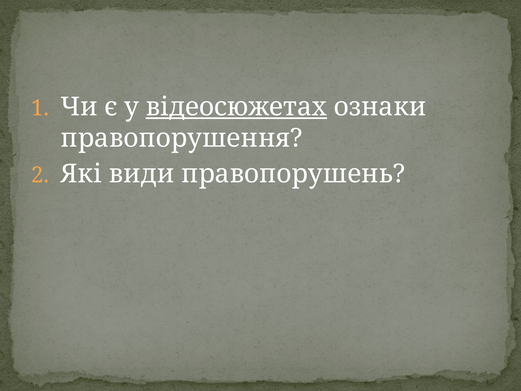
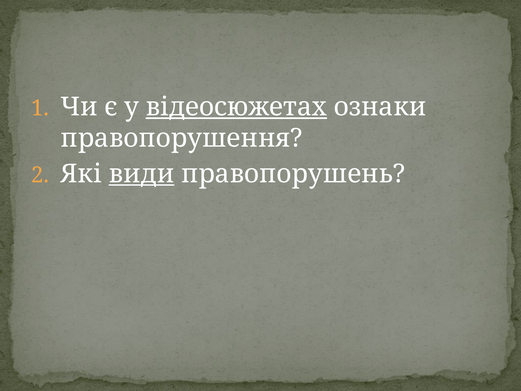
види underline: none -> present
